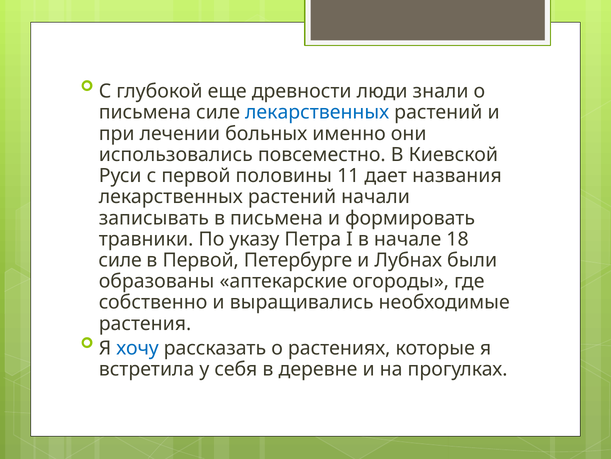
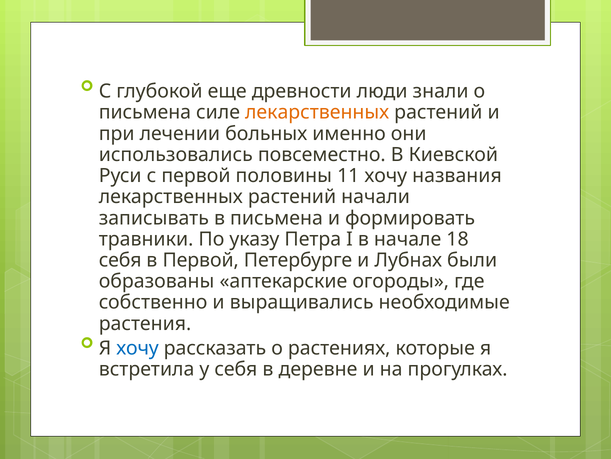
лекарственных at (317, 112) colour: blue -> orange
11 дает: дает -> хочу
силе at (120, 260): силе -> себя
